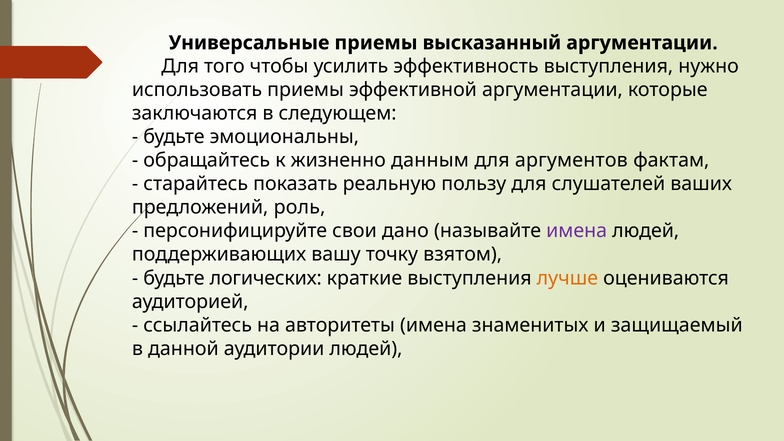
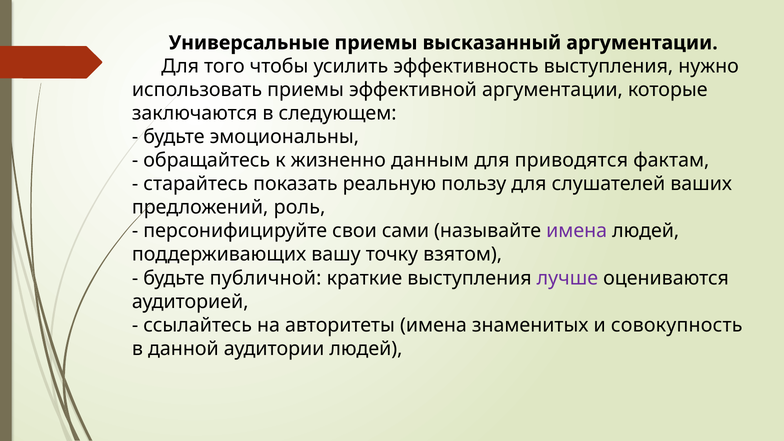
аргументов: аргументов -> приводятся
дано: дано -> сами
логических: логических -> публичной
лучше colour: orange -> purple
защищаемый: защищаемый -> совокупность
